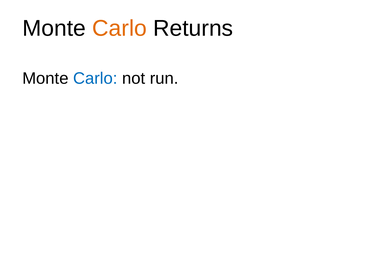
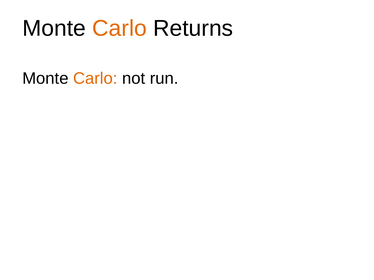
Carlo at (95, 78) colour: blue -> orange
